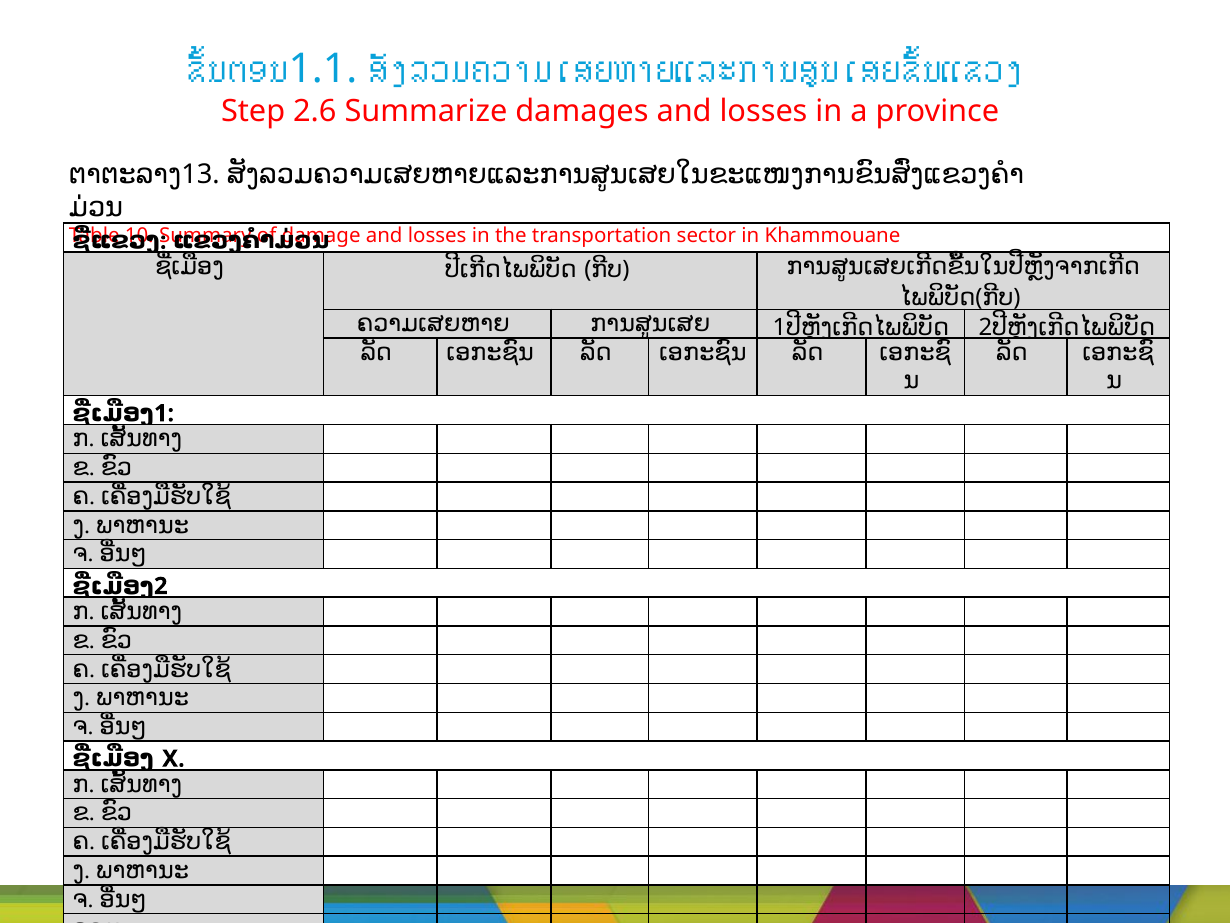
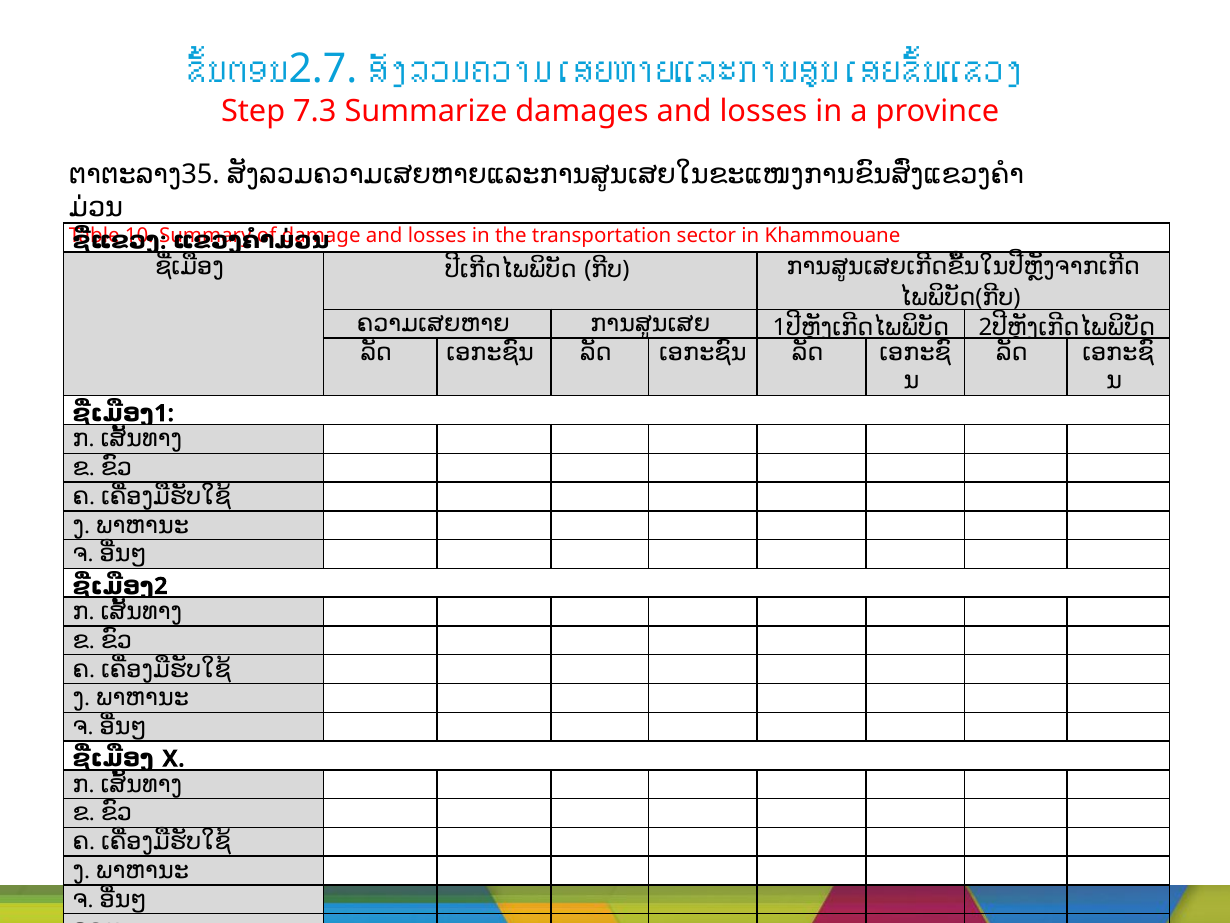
1.1: 1.1 -> 2.7
2.6: 2.6 -> 7.3
13: 13 -> 35
